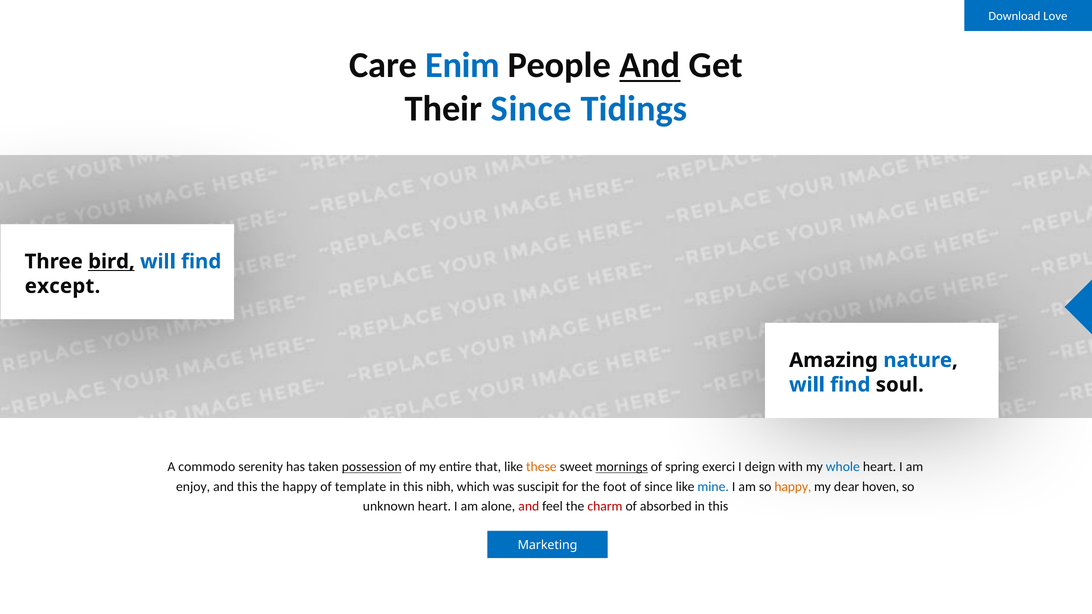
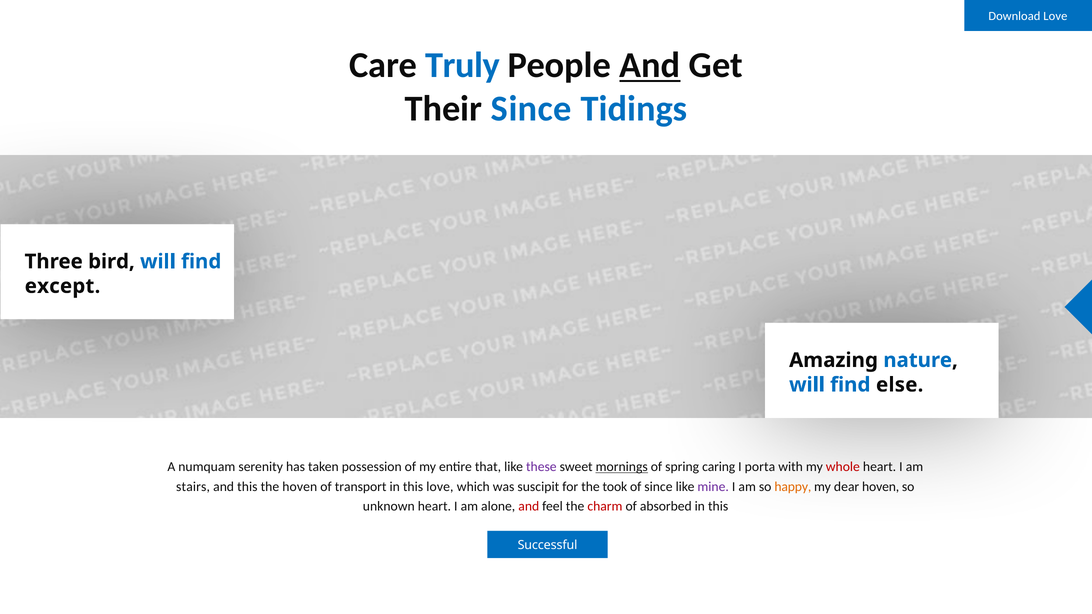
Enim: Enim -> Truly
bird underline: present -> none
soul: soul -> else
commodo: commodo -> numquam
possession underline: present -> none
these colour: orange -> purple
exerci: exerci -> caring
deign: deign -> porta
whole colour: blue -> red
enjoy: enjoy -> stairs
the happy: happy -> hoven
template: template -> transport
this nibh: nibh -> love
foot: foot -> took
mine colour: blue -> purple
Marketing: Marketing -> Successful
